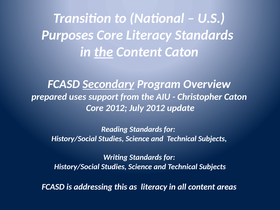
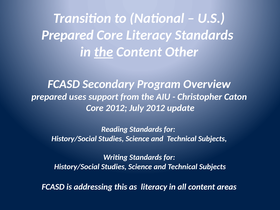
Purposes at (68, 35): Purposes -> Prepared
Content Caton: Caton -> Other
Secondary underline: present -> none
